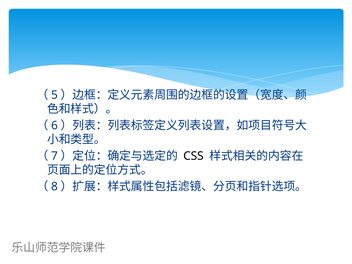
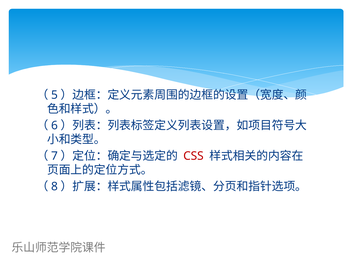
CSS colour: black -> red
